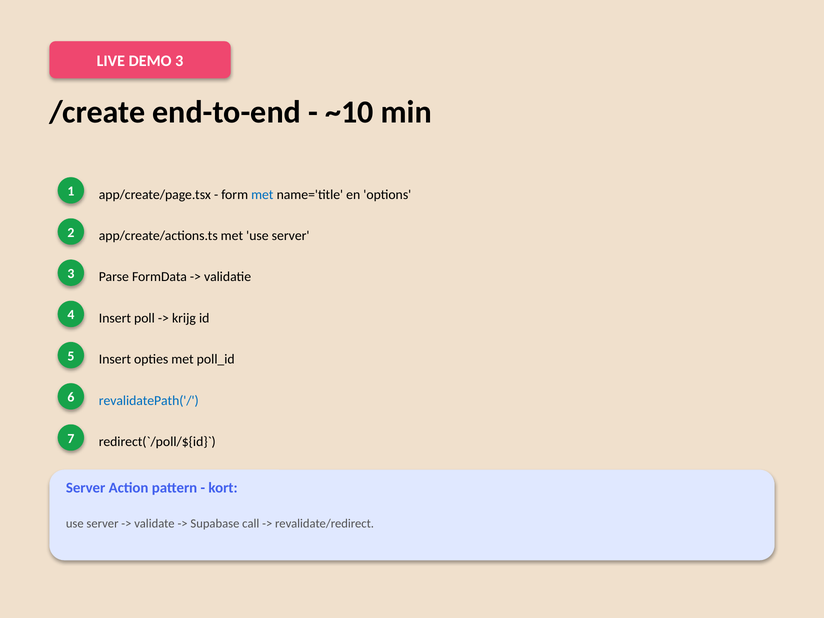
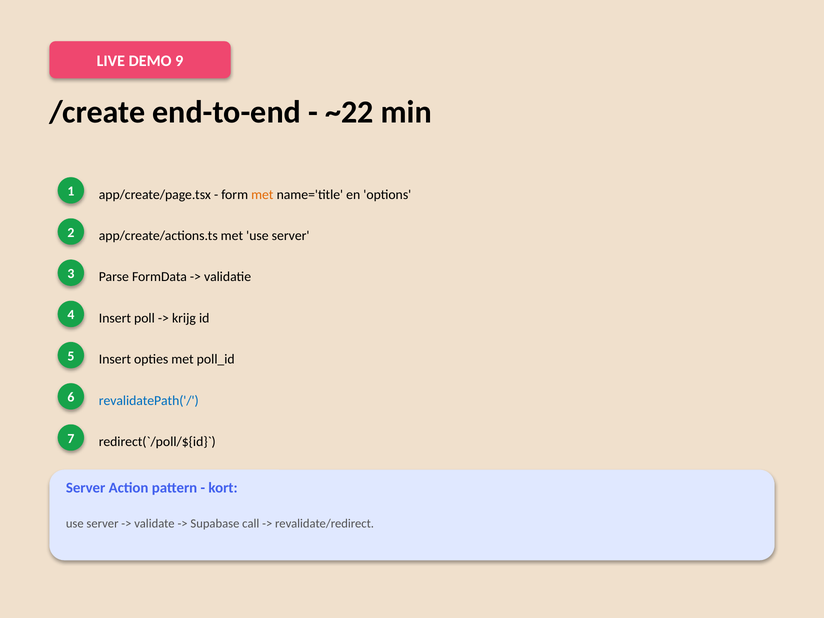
DEMO 3: 3 -> 9
~10: ~10 -> ~22
met at (262, 195) colour: blue -> orange
